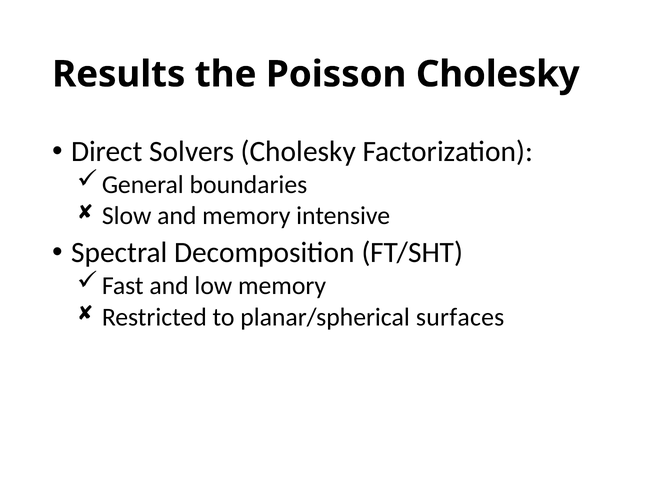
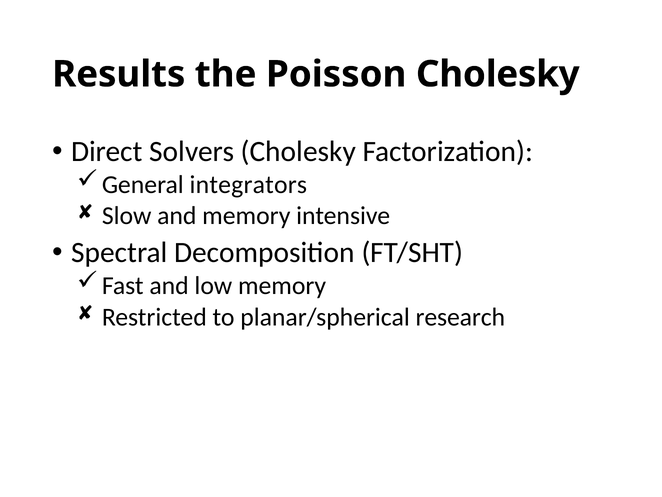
boundaries: boundaries -> integrators
surfaces: surfaces -> research
